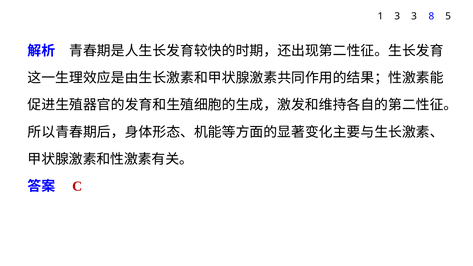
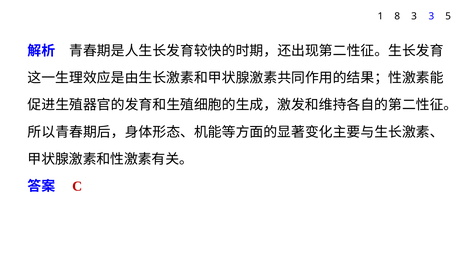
1 3: 3 -> 8
3 8: 8 -> 3
